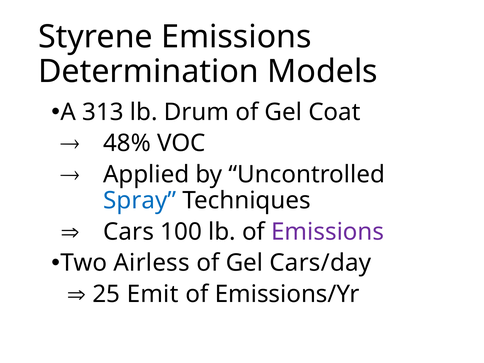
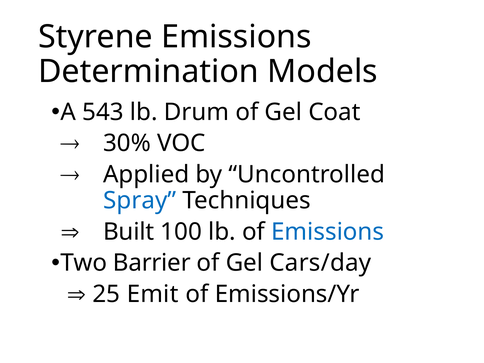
313: 313 -> 543
48%: 48% -> 30%
Cars: Cars -> Built
Emissions at (328, 232) colour: purple -> blue
Airless: Airless -> Barrier
